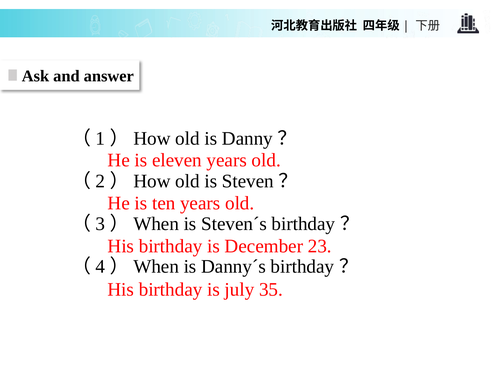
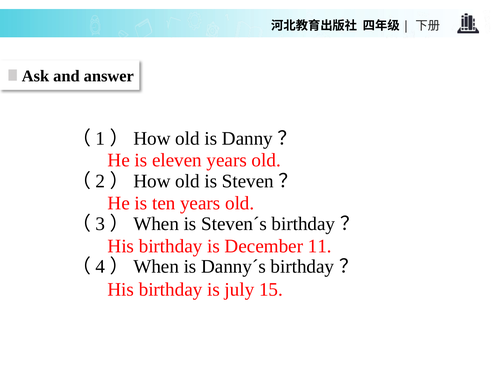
23: 23 -> 11
35: 35 -> 15
